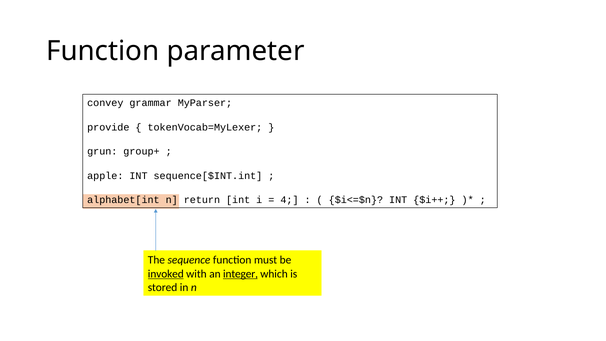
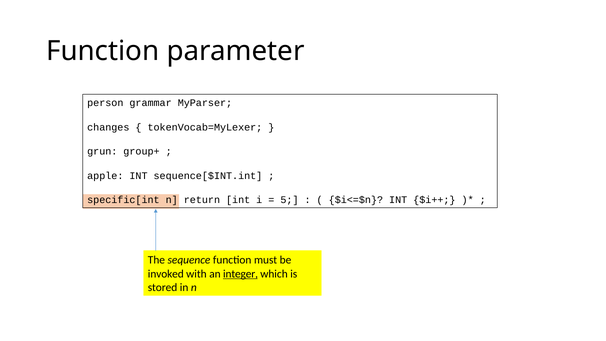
convey: convey -> person
provide: provide -> changes
alphabet[int: alphabet[int -> specific[int
4: 4 -> 5
invoked underline: present -> none
